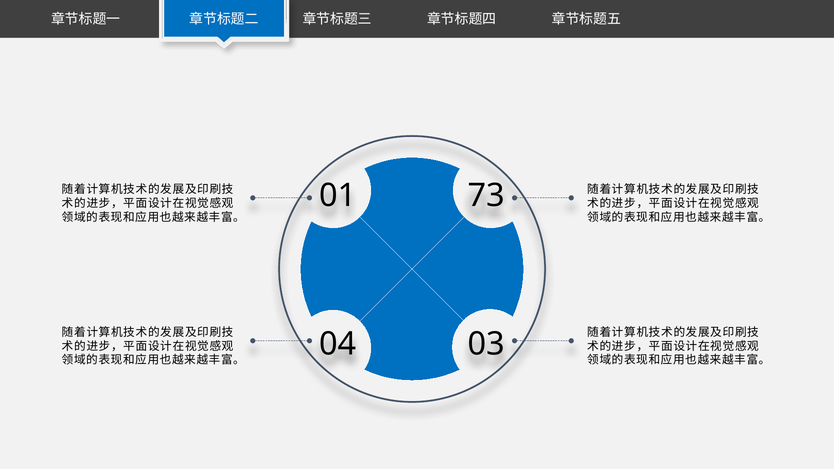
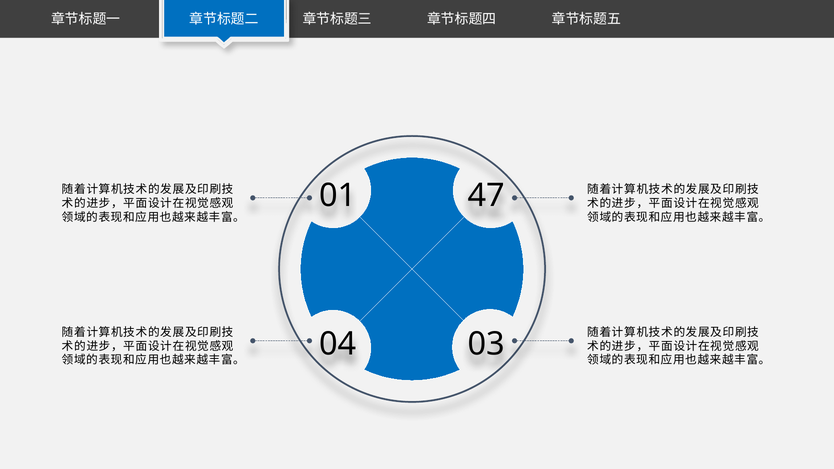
73: 73 -> 47
